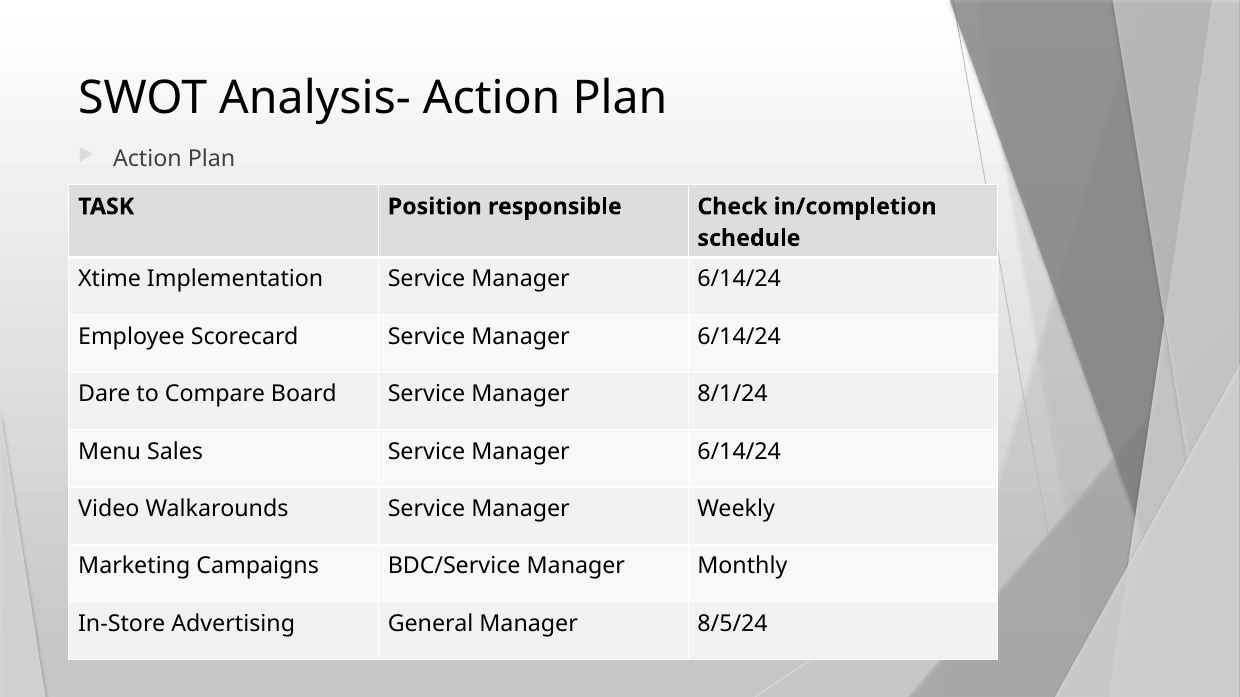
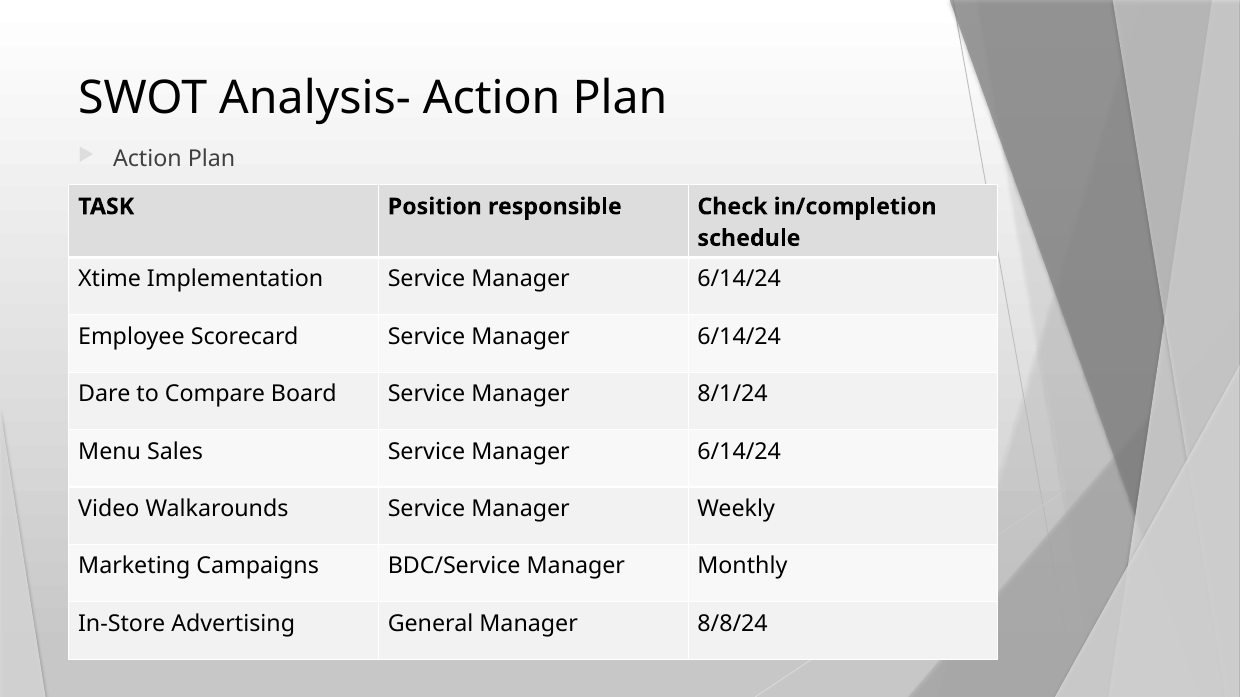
8/5/24: 8/5/24 -> 8/8/24
